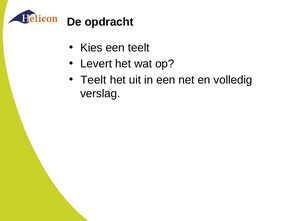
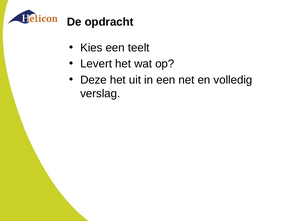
Teelt at (93, 80): Teelt -> Deze
